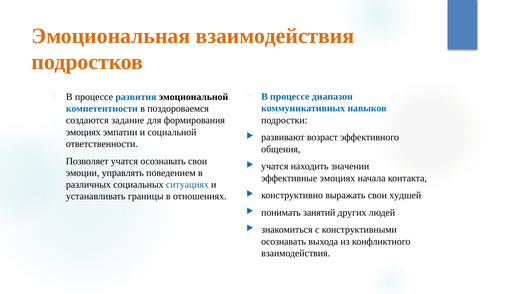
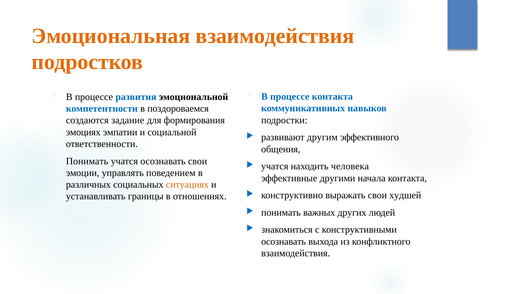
процессе диапазон: диапазон -> контакта
возраст: возраст -> другим
Позволяет at (87, 161): Позволяет -> Понимать
значении: значении -> человека
эффективные эмоциях: эмоциях -> другими
ситуациях colour: blue -> orange
занятий: занятий -> важных
